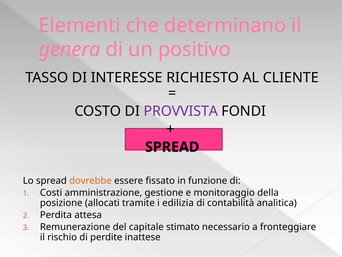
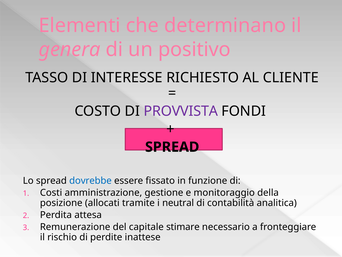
dovrebbe colour: orange -> blue
edilizia: edilizia -> neutral
stimato: stimato -> stimare
